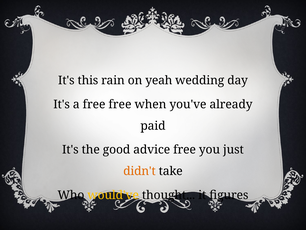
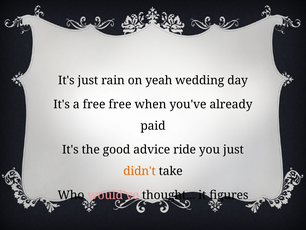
It's this: this -> just
advice free: free -> ride
would've colour: yellow -> pink
